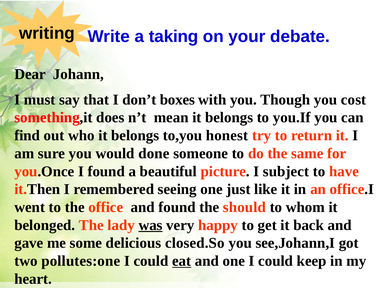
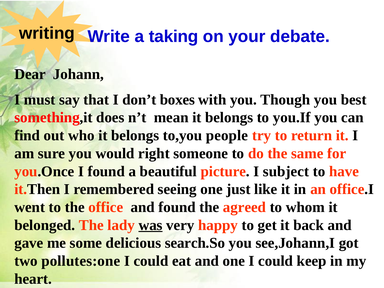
cost: cost -> best
honest: honest -> people
done: done -> right
should: should -> agreed
closed.So: closed.So -> search.So
eat underline: present -> none
